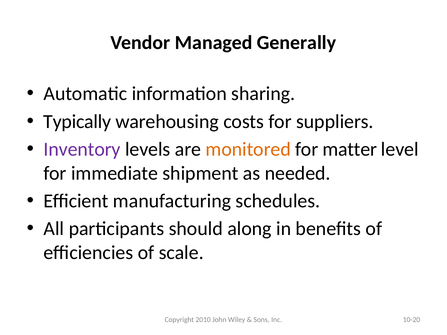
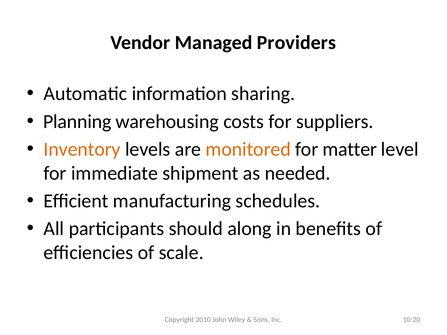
Generally: Generally -> Providers
Typically: Typically -> Planning
Inventory colour: purple -> orange
